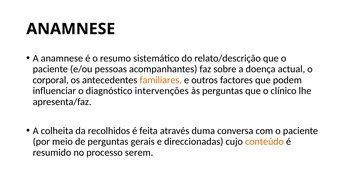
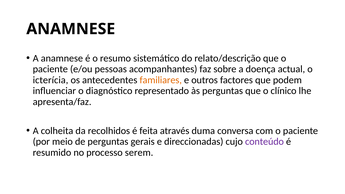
corporal: corporal -> icterícia
intervenções: intervenções -> representado
conteúdo colour: orange -> purple
